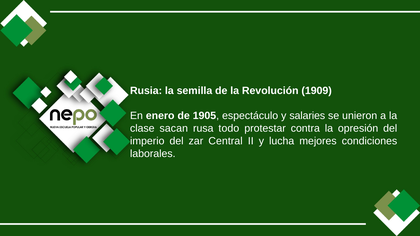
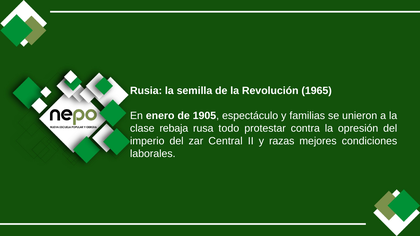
1909: 1909 -> 1965
salaries: salaries -> familias
sacan: sacan -> rebaja
lucha: lucha -> razas
